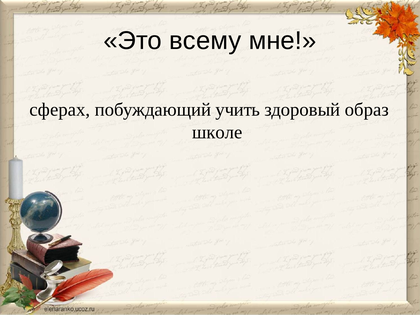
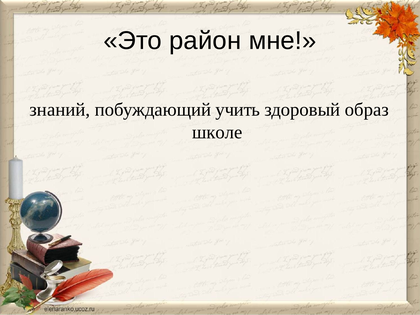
всему: всему -> район
сферах: сферах -> знаний
